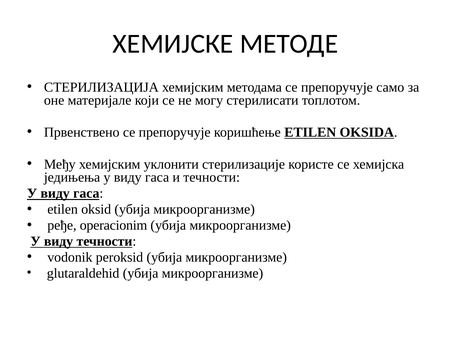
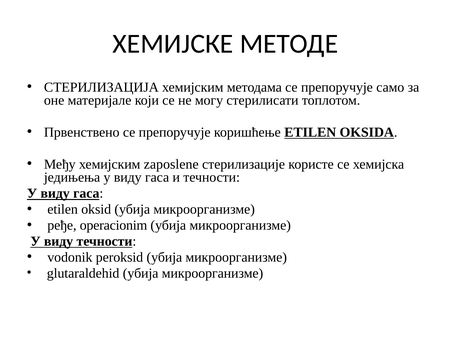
уклонити: уклонити -> zaposlene
